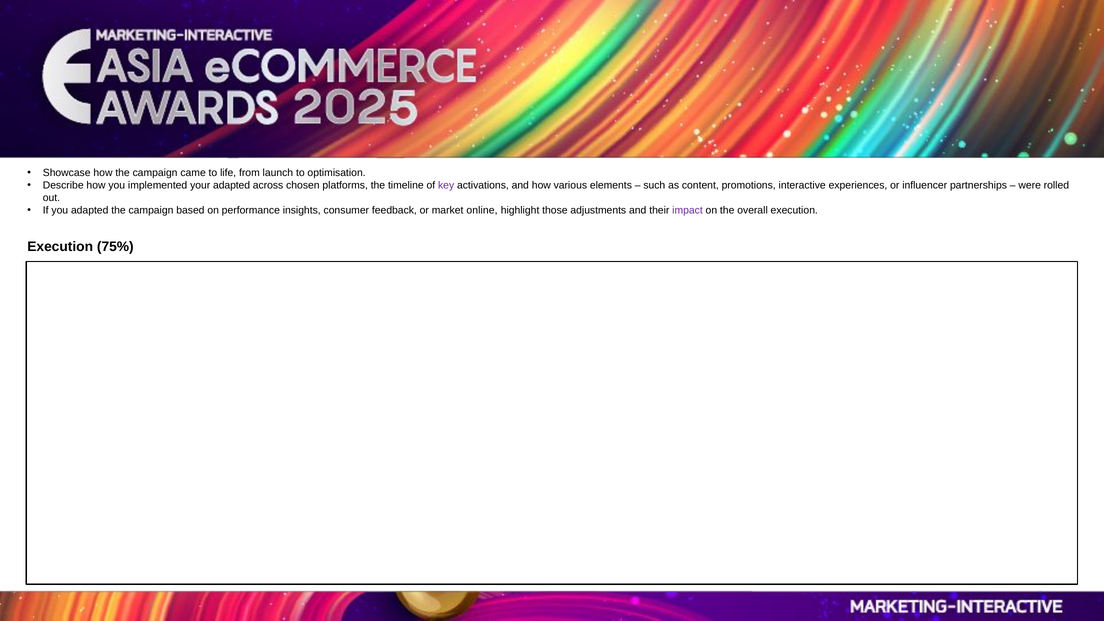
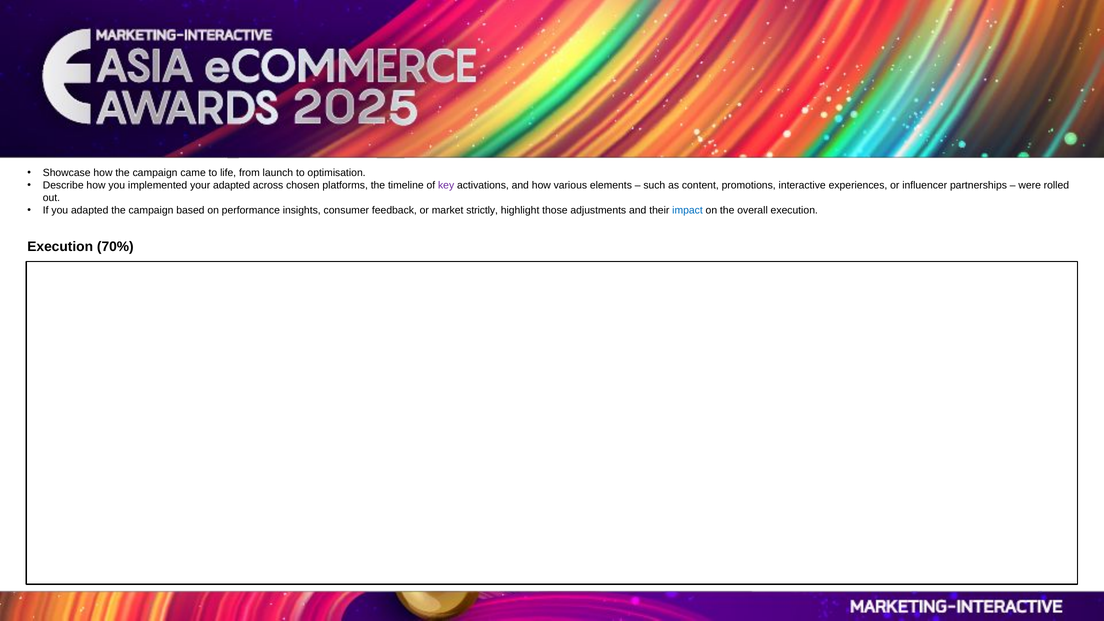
online: online -> strictly
impact colour: purple -> blue
75%: 75% -> 70%
